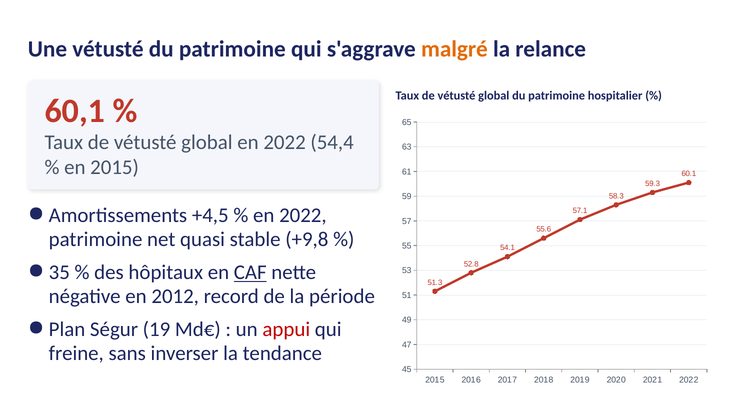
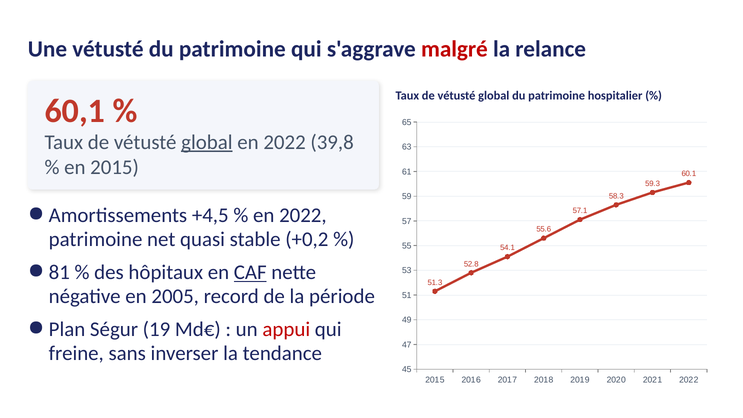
malgré colour: orange -> red
global at (207, 142) underline: none -> present
54,4: 54,4 -> 39,8
+9,8: +9,8 -> +0,2
35: 35 -> 81
2012: 2012 -> 2005
